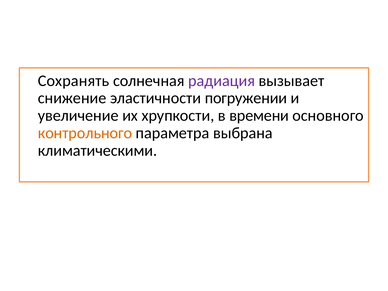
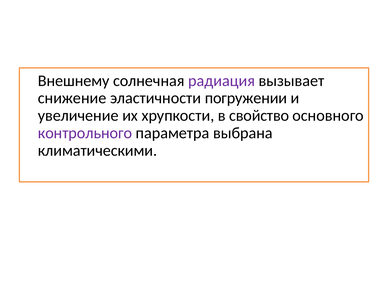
Сохранять: Сохранять -> Внешнему
времени: времени -> свойство
контрольного colour: orange -> purple
